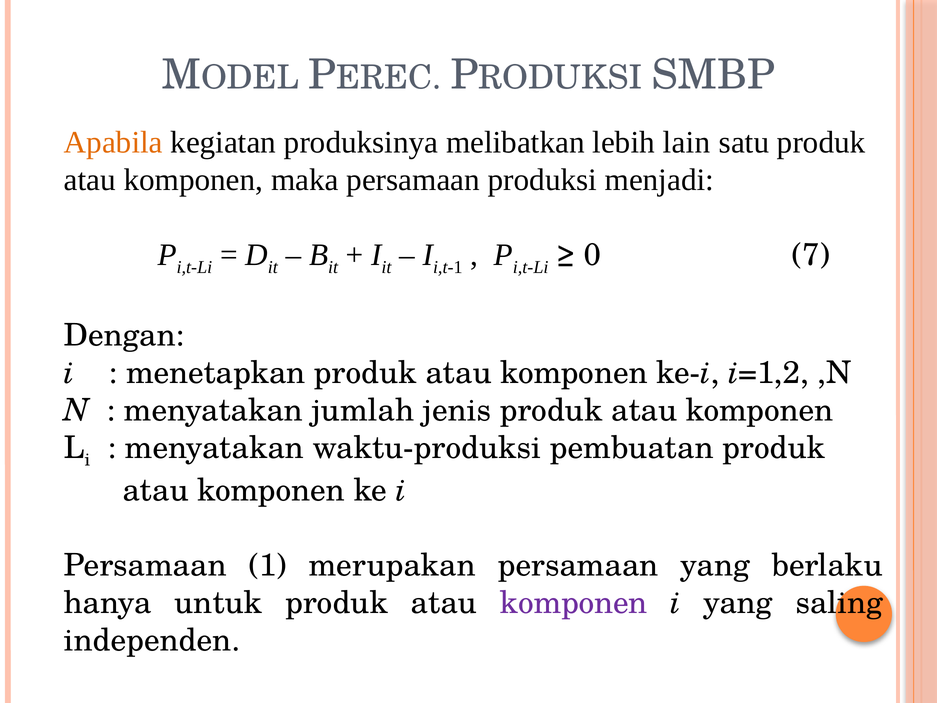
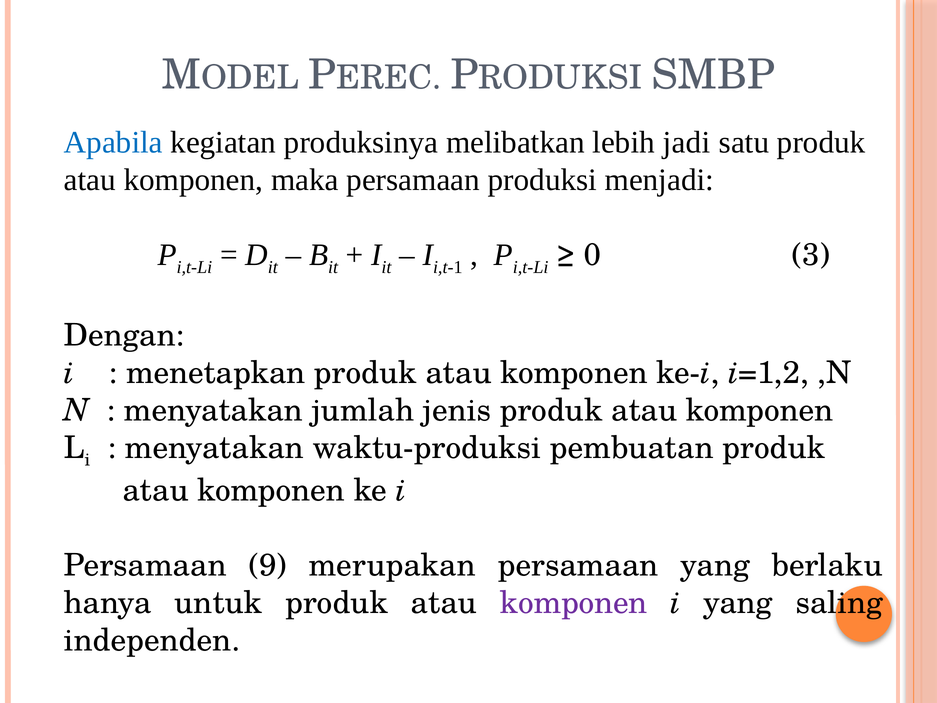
Apabila colour: orange -> blue
lain: lain -> jadi
7: 7 -> 3
1: 1 -> 9
